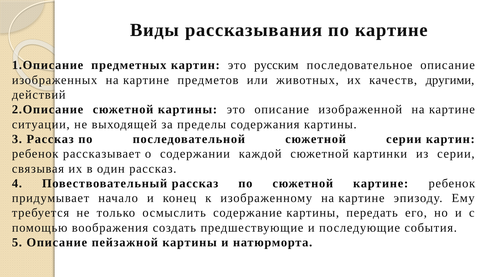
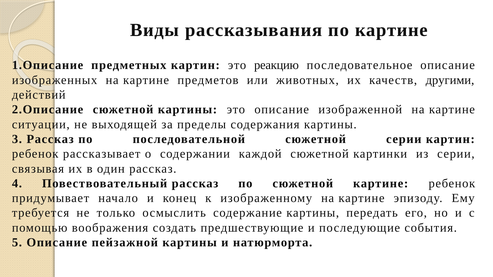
русским: русским -> реакцию
